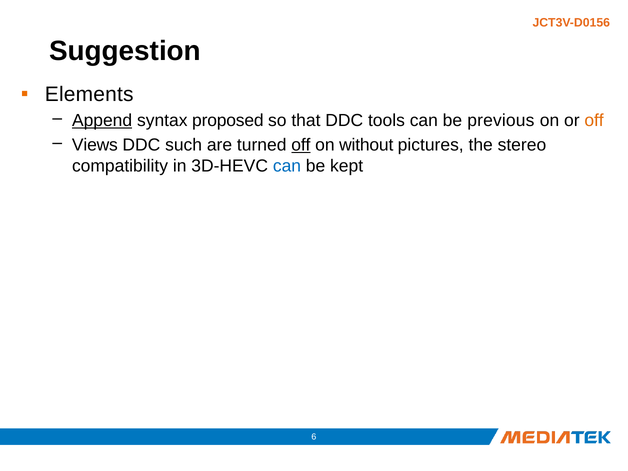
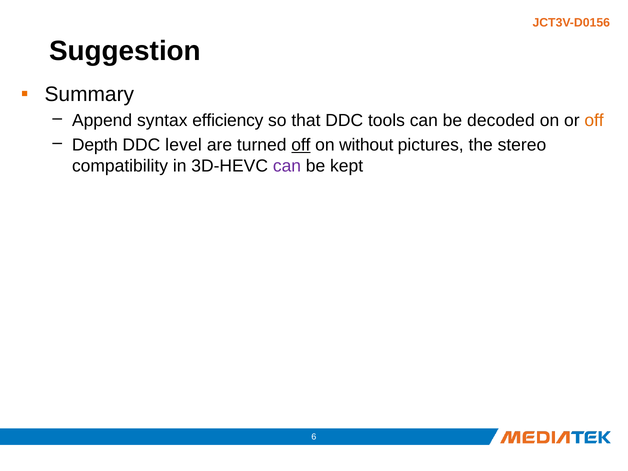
Elements: Elements -> Summary
Append underline: present -> none
proposed: proposed -> efficiency
previous: previous -> decoded
Views: Views -> Depth
such: such -> level
can at (287, 166) colour: blue -> purple
